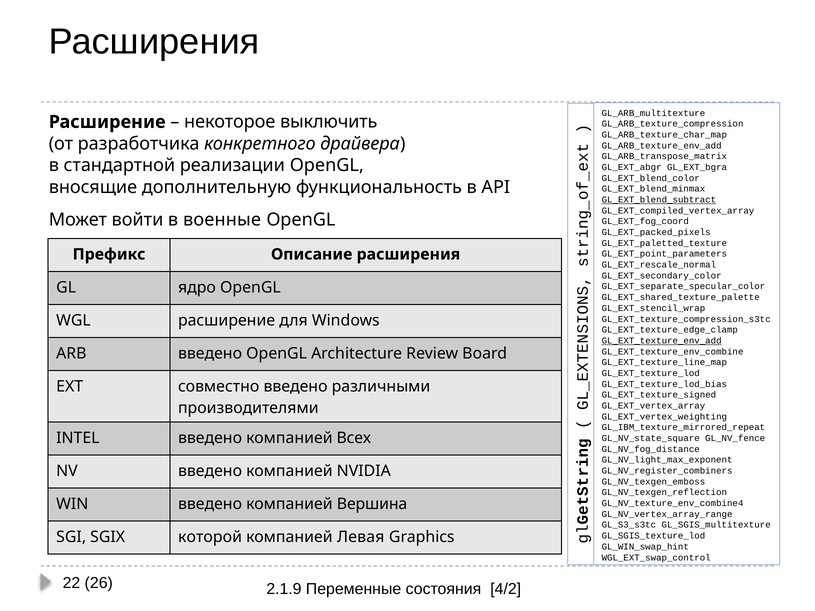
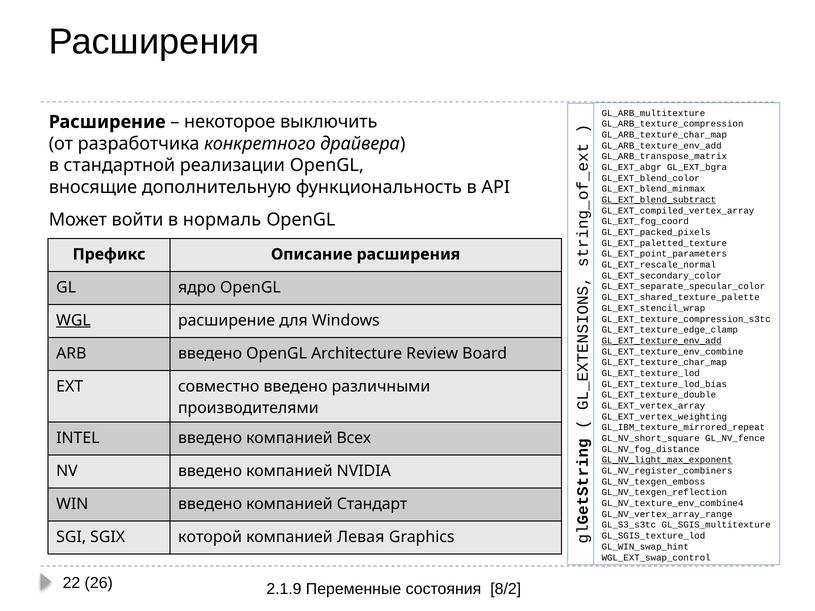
военные: военные -> нормаль
WGL underline: none -> present
GL_EXT_texture_line_map: GL_EXT_texture_line_map -> GL_EXT_texture_char_map
GL_EXT_texture_signed: GL_EXT_texture_signed -> GL_EXT_texture_double
GL_NV_state_square: GL_NV_state_square -> GL_NV_short_square
GL_NV_light_max_exponent underline: none -> present
Вершина: Вершина -> Стандарт
4/2: 4/2 -> 8/2
